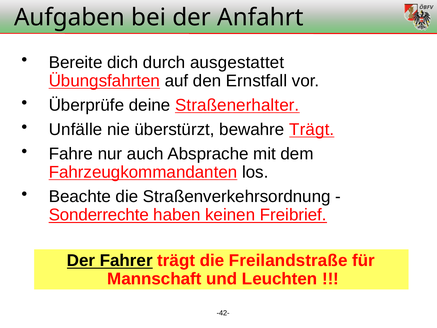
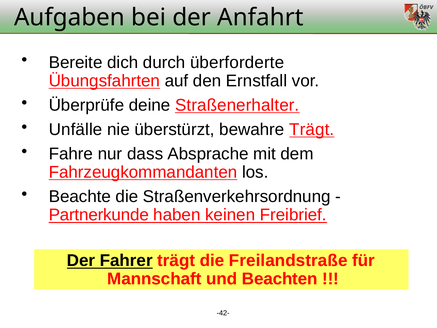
ausgestattet: ausgestattet -> überforderte
auch: auch -> dass
Sonderrechte: Sonderrechte -> Partnerkunde
Leuchten: Leuchten -> Beachten
